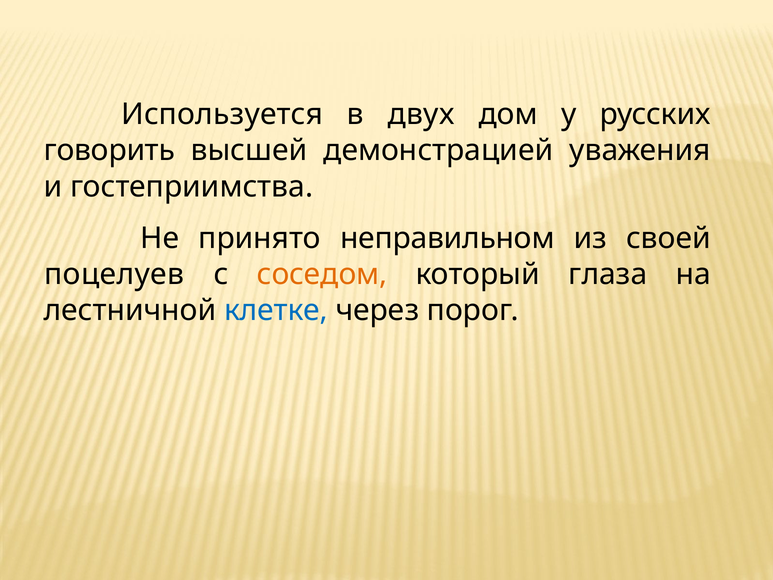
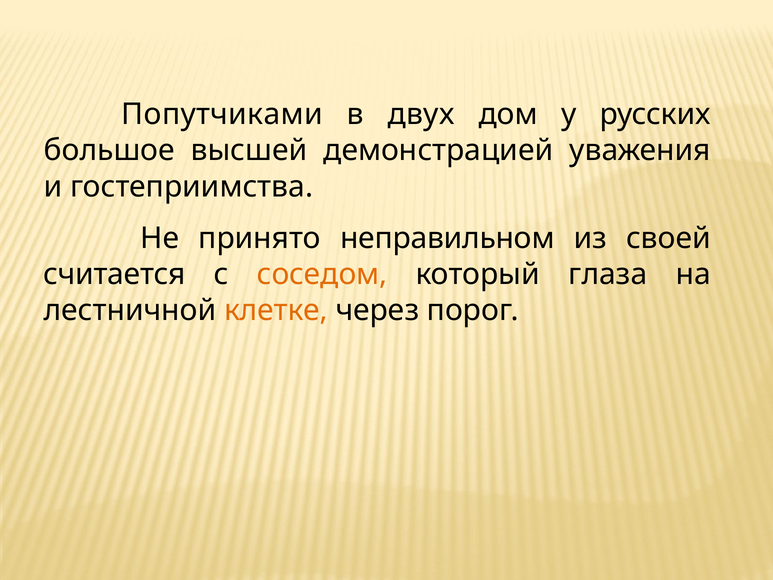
Используется: Используется -> Попутчиками
говорить: говорить -> большое
поцелуев: поцелуев -> считается
клетке colour: blue -> orange
